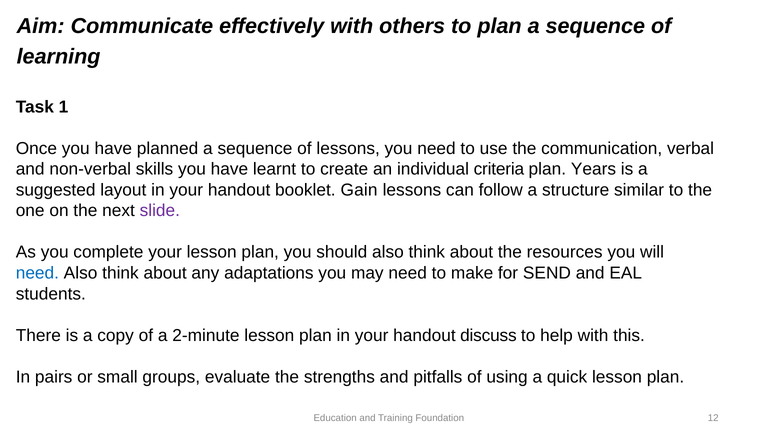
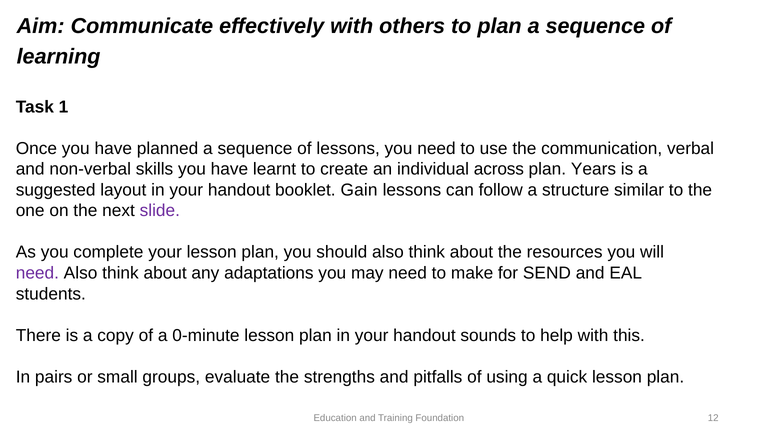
criteria: criteria -> across
need at (37, 273) colour: blue -> purple
2-minute: 2-minute -> 0-minute
discuss: discuss -> sounds
